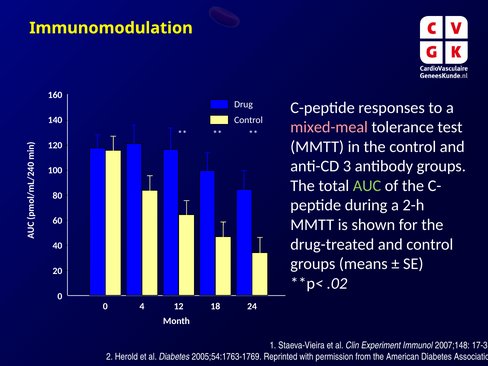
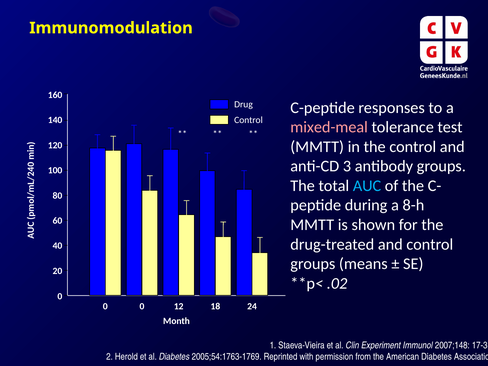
AUC colour: light green -> light blue
2-h: 2-h -> 8-h
4 at (142, 306): 4 -> 0
